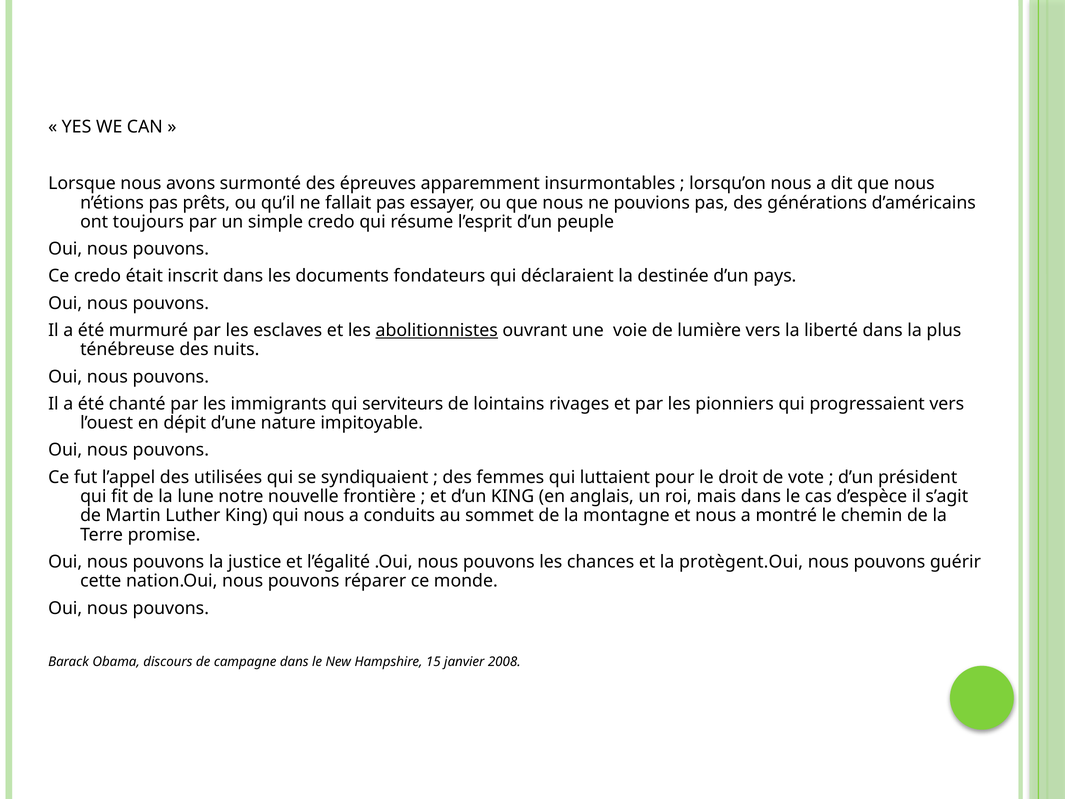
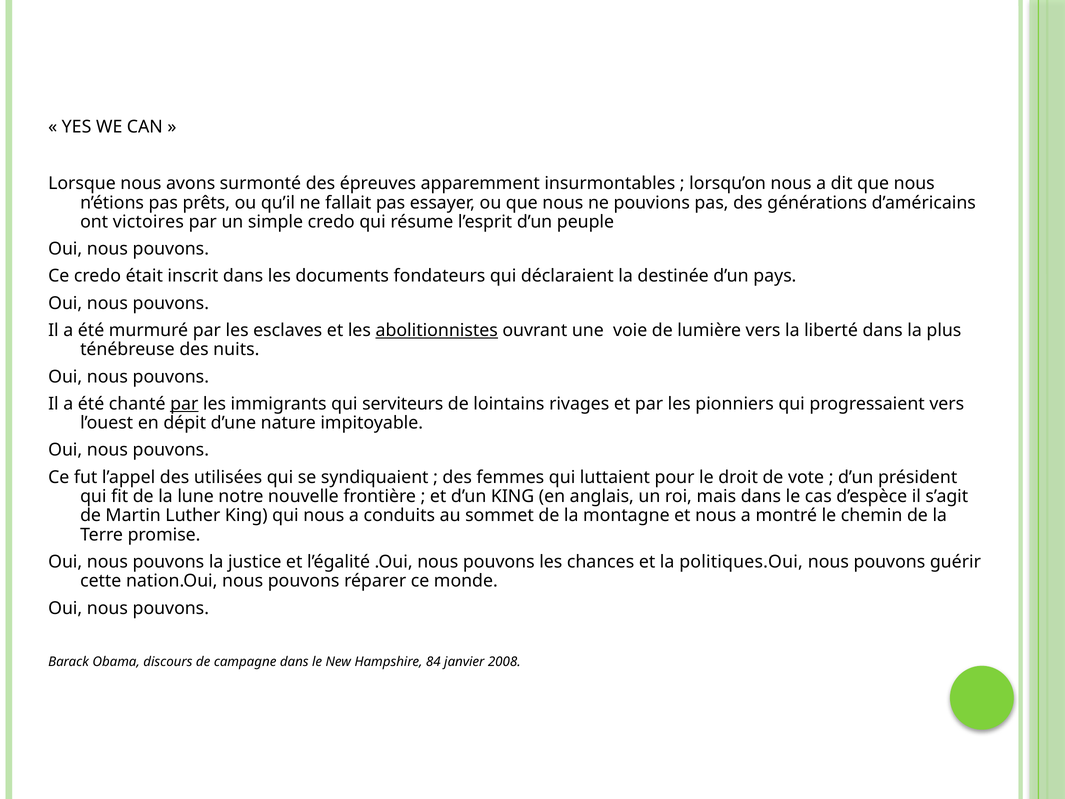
toujours: toujours -> victoires
par at (184, 404) underline: none -> present
protègent.Oui: protègent.Oui -> politiques.Oui
15: 15 -> 84
